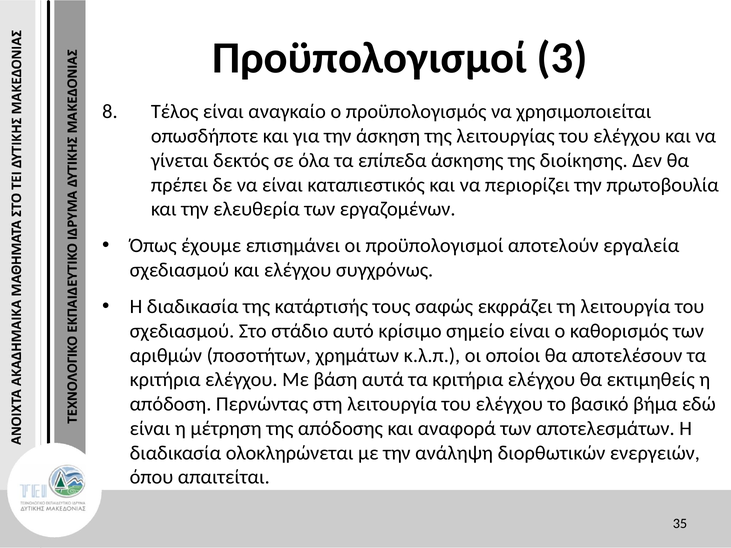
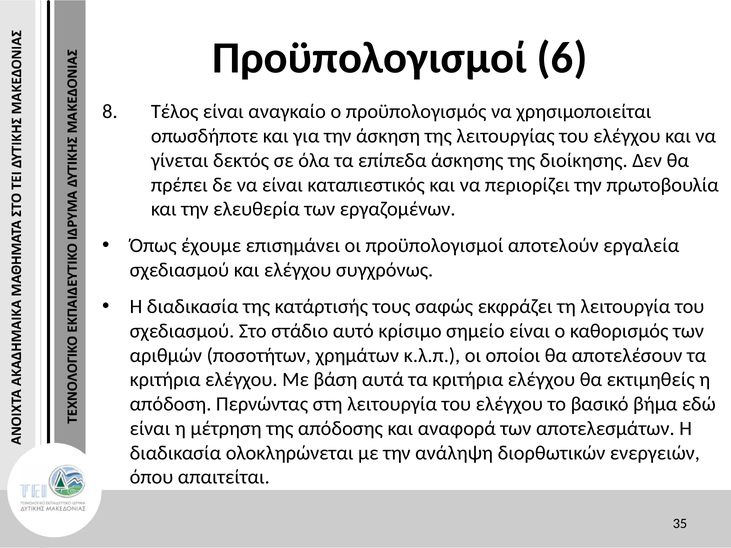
3: 3 -> 6
